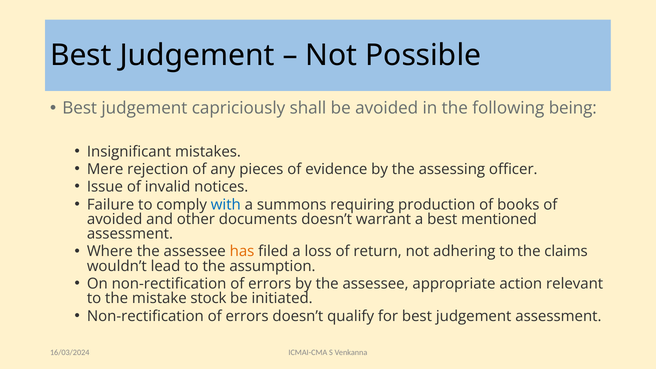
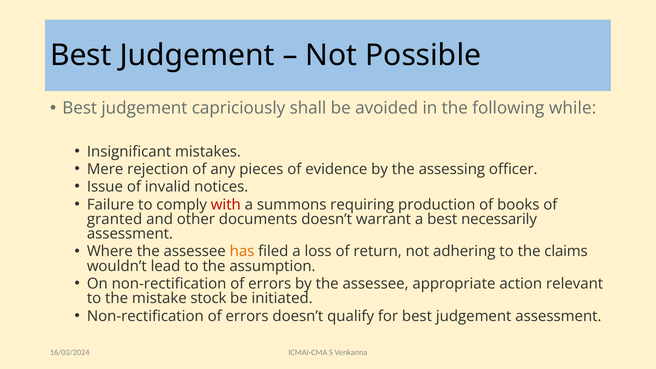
being: being -> while
with colour: blue -> red
avoided at (115, 219): avoided -> granted
mentioned: mentioned -> necessarily
